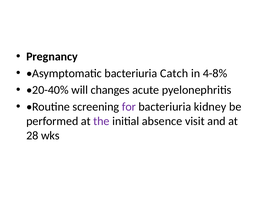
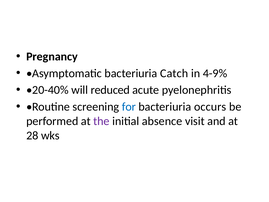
4-8%: 4-8% -> 4-9%
changes: changes -> reduced
for colour: purple -> blue
kidney: kidney -> occurs
